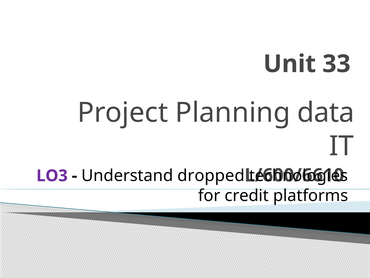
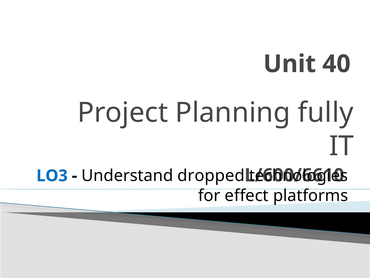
33: 33 -> 40
data: data -> fully
LO3 colour: purple -> blue
credit: credit -> effect
